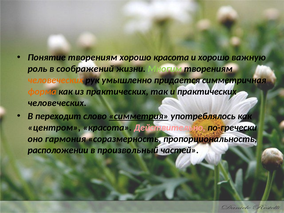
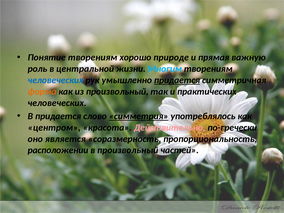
хорошо красота: красота -> природе
и хорошо: хорошо -> прямая
соображений: соображений -> центральной
Многим colour: light green -> light blue
человеческих at (55, 80) colour: orange -> blue
придается at (177, 80) underline: none -> present
из практических: практических -> произвольный
В переходит: переходит -> придается
гармония: гармония -> является
